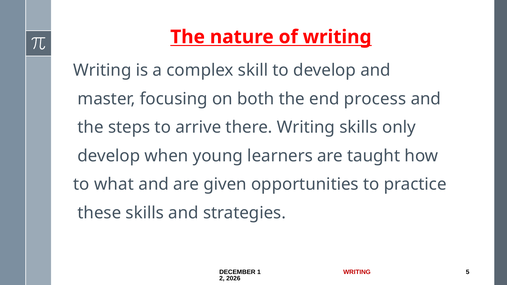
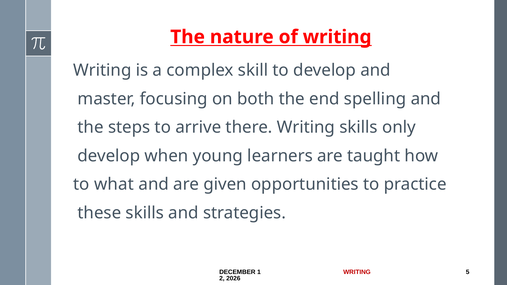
process: process -> spelling
